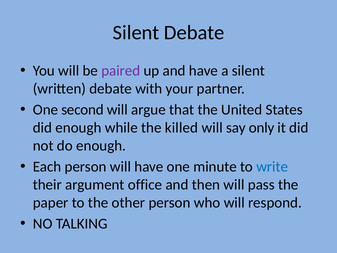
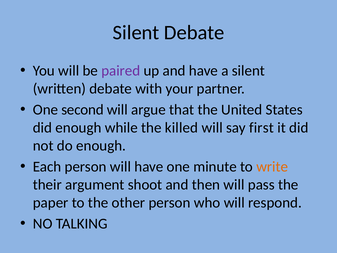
only: only -> first
write colour: blue -> orange
office: office -> shoot
